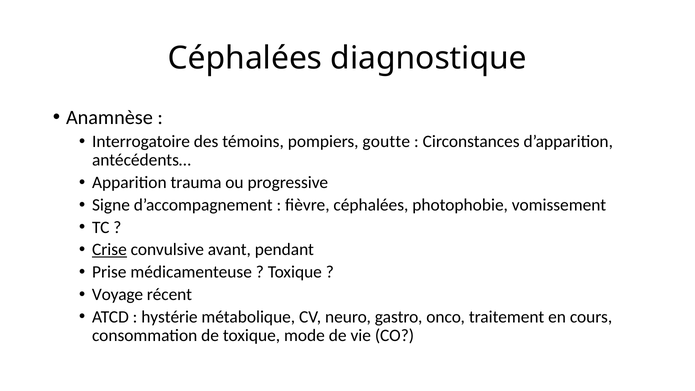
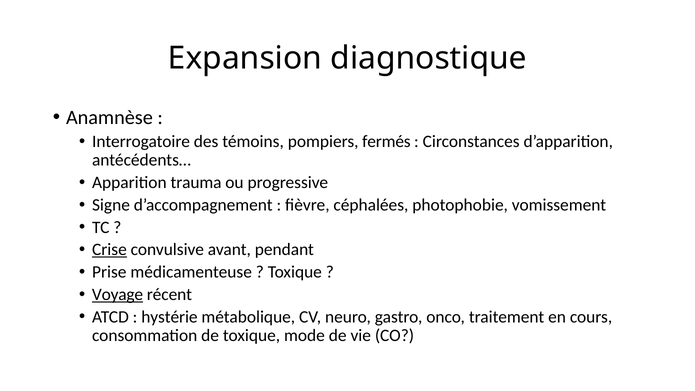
Céphalées at (245, 58): Céphalées -> Expansion
goutte: goutte -> fermés
Voyage underline: none -> present
